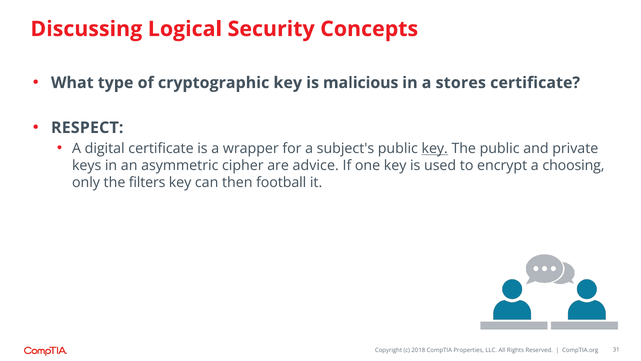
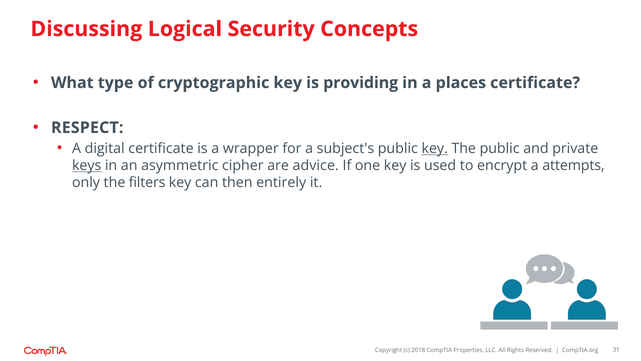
malicious: malicious -> providing
stores: stores -> places
keys underline: none -> present
choosing: choosing -> attempts
football: football -> entirely
